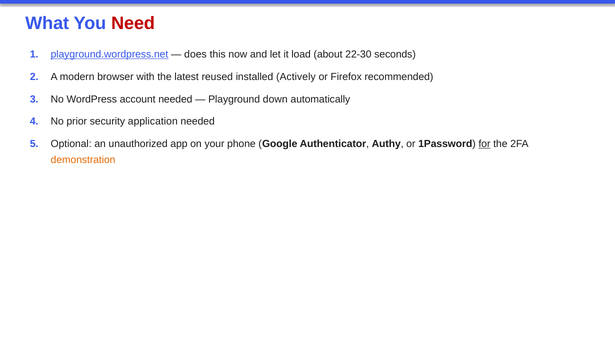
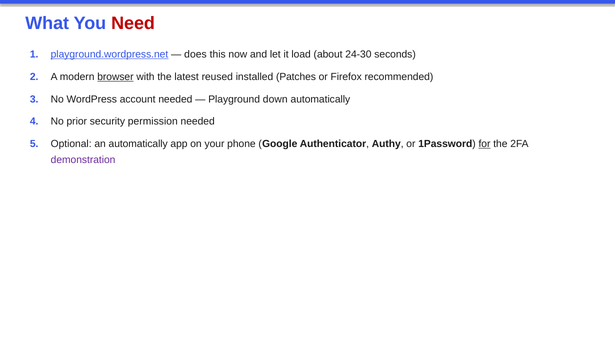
22-30: 22-30 -> 24-30
browser underline: none -> present
Actively: Actively -> Patches
application: application -> permission
an unauthorized: unauthorized -> automatically
demonstration colour: orange -> purple
